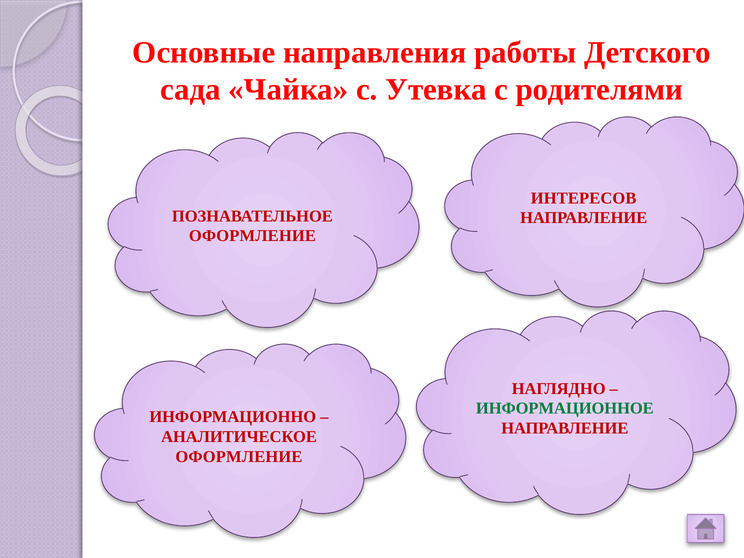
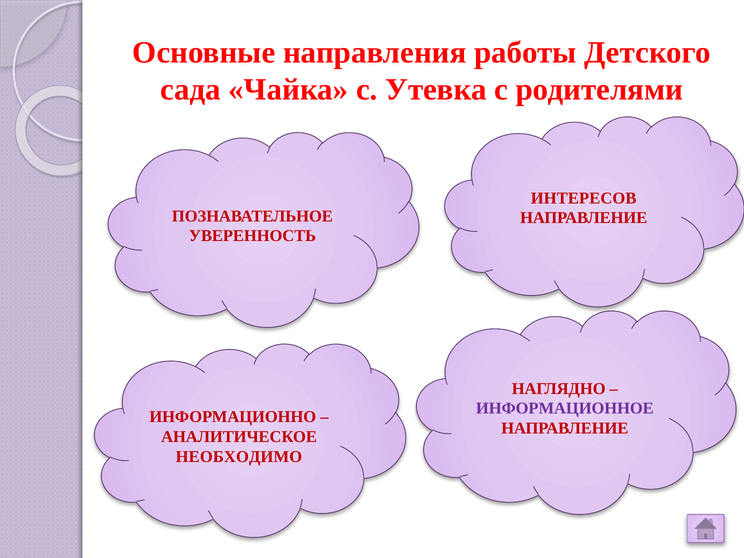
ОФОРМЛЕНИЕ at (252, 236): ОФОРМЛЕНИЕ -> УВЕРЕННОСТЬ
ИНФОРМАЦИОННОЕ colour: green -> purple
ОФОРМЛЕНИЕ at (239, 457): ОФОРМЛЕНИЕ -> НЕОБХОДИМО
